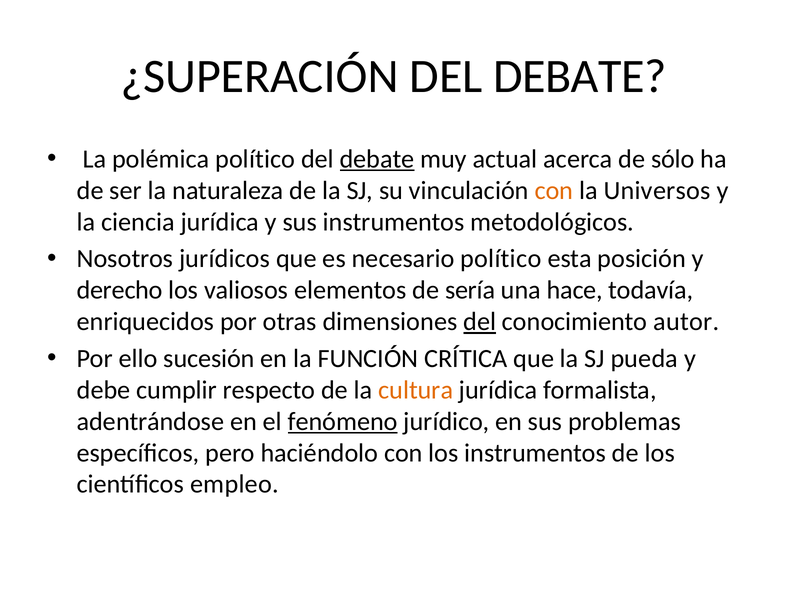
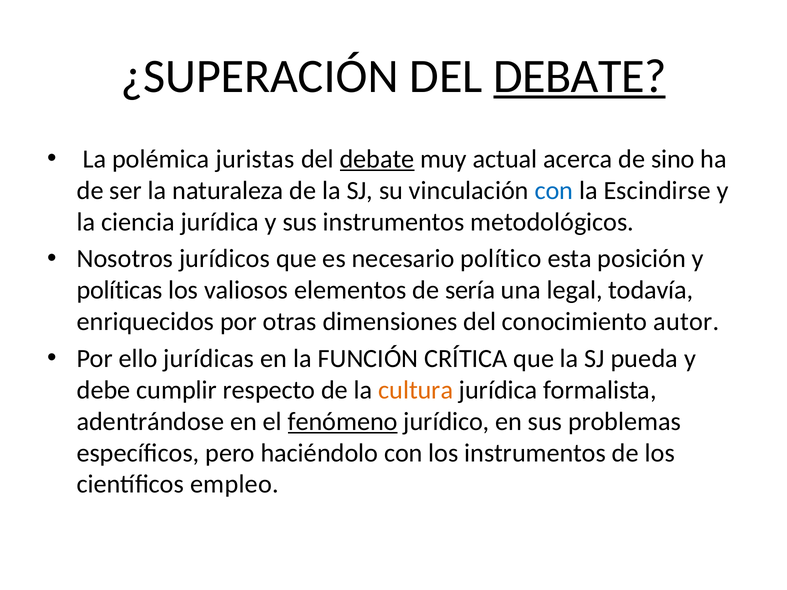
DEBATE at (580, 76) underline: none -> present
polémica político: político -> juristas
sólo: sólo -> sino
con at (554, 191) colour: orange -> blue
Universos: Universos -> Escindirse
derecho: derecho -> políticas
hace: hace -> legal
del at (480, 322) underline: present -> none
sucesión: sucesión -> jurídicas
